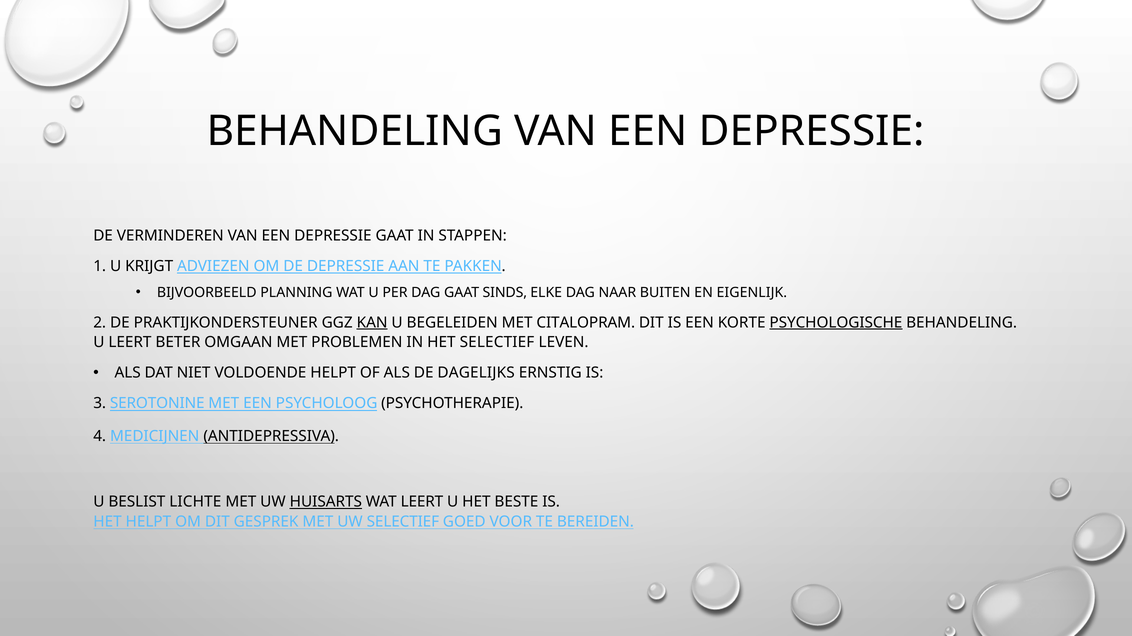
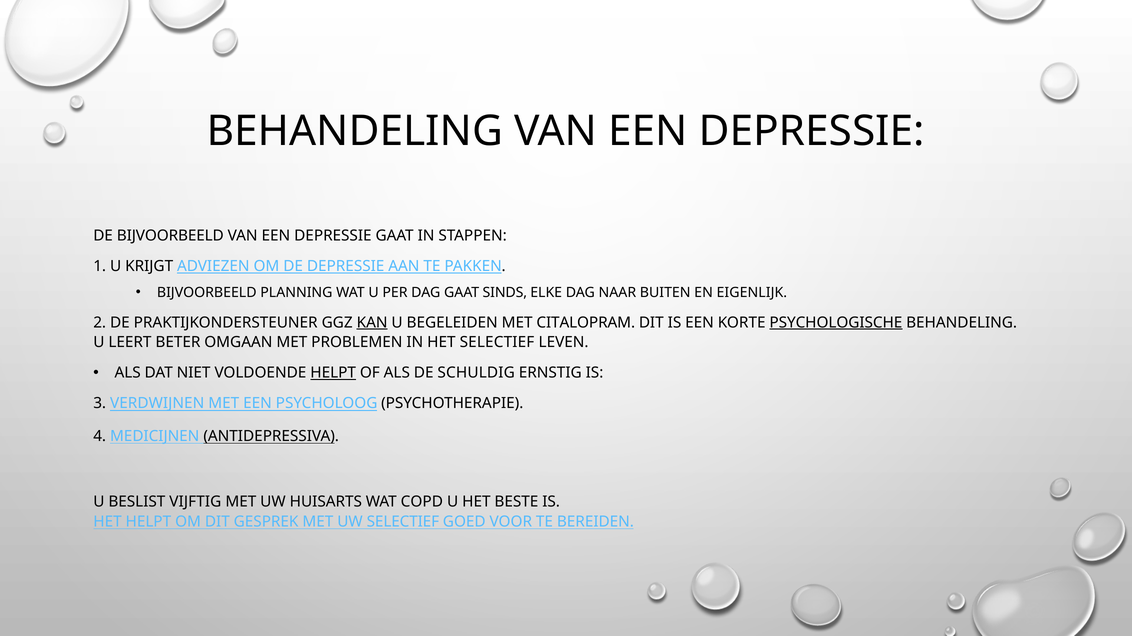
DE VERMINDEREN: VERMINDEREN -> BIJVOORBEELD
HELPT at (333, 373) underline: none -> present
DAGELIJKS: DAGELIJKS -> SCHULDIG
SEROTONINE: SEROTONINE -> VERDWIJNEN
LICHTE: LICHTE -> VIJFTIG
HUISARTS underline: present -> none
WAT LEERT: LEERT -> COPD
